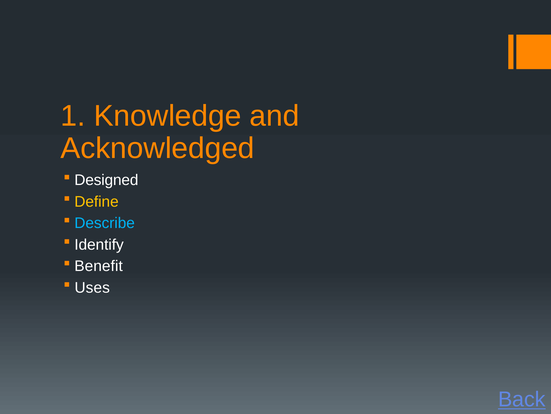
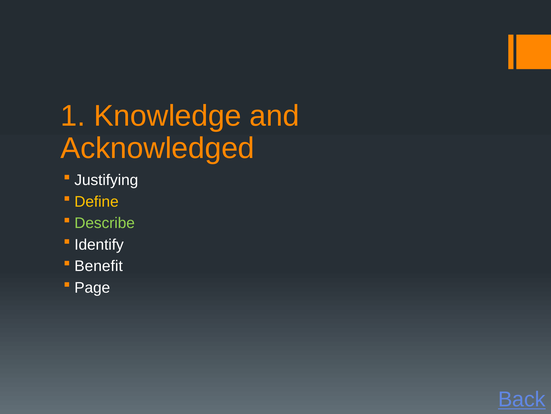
Designed: Designed -> Justifying
Describe colour: light blue -> light green
Uses: Uses -> Page
